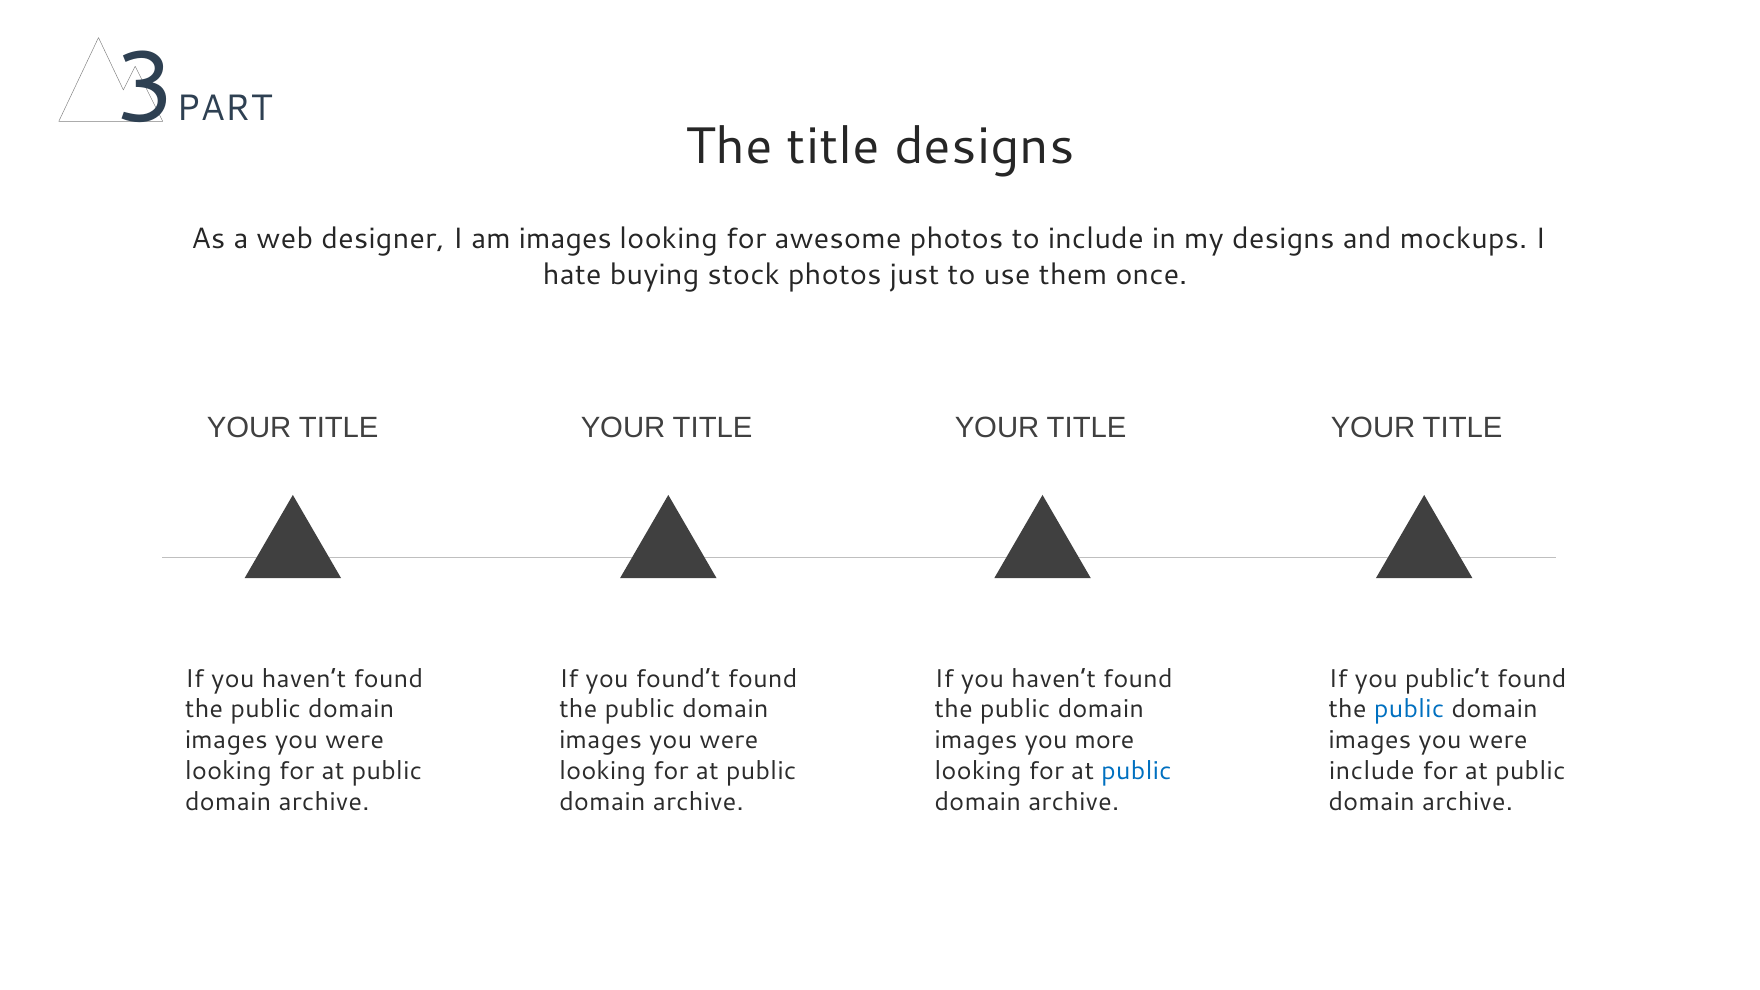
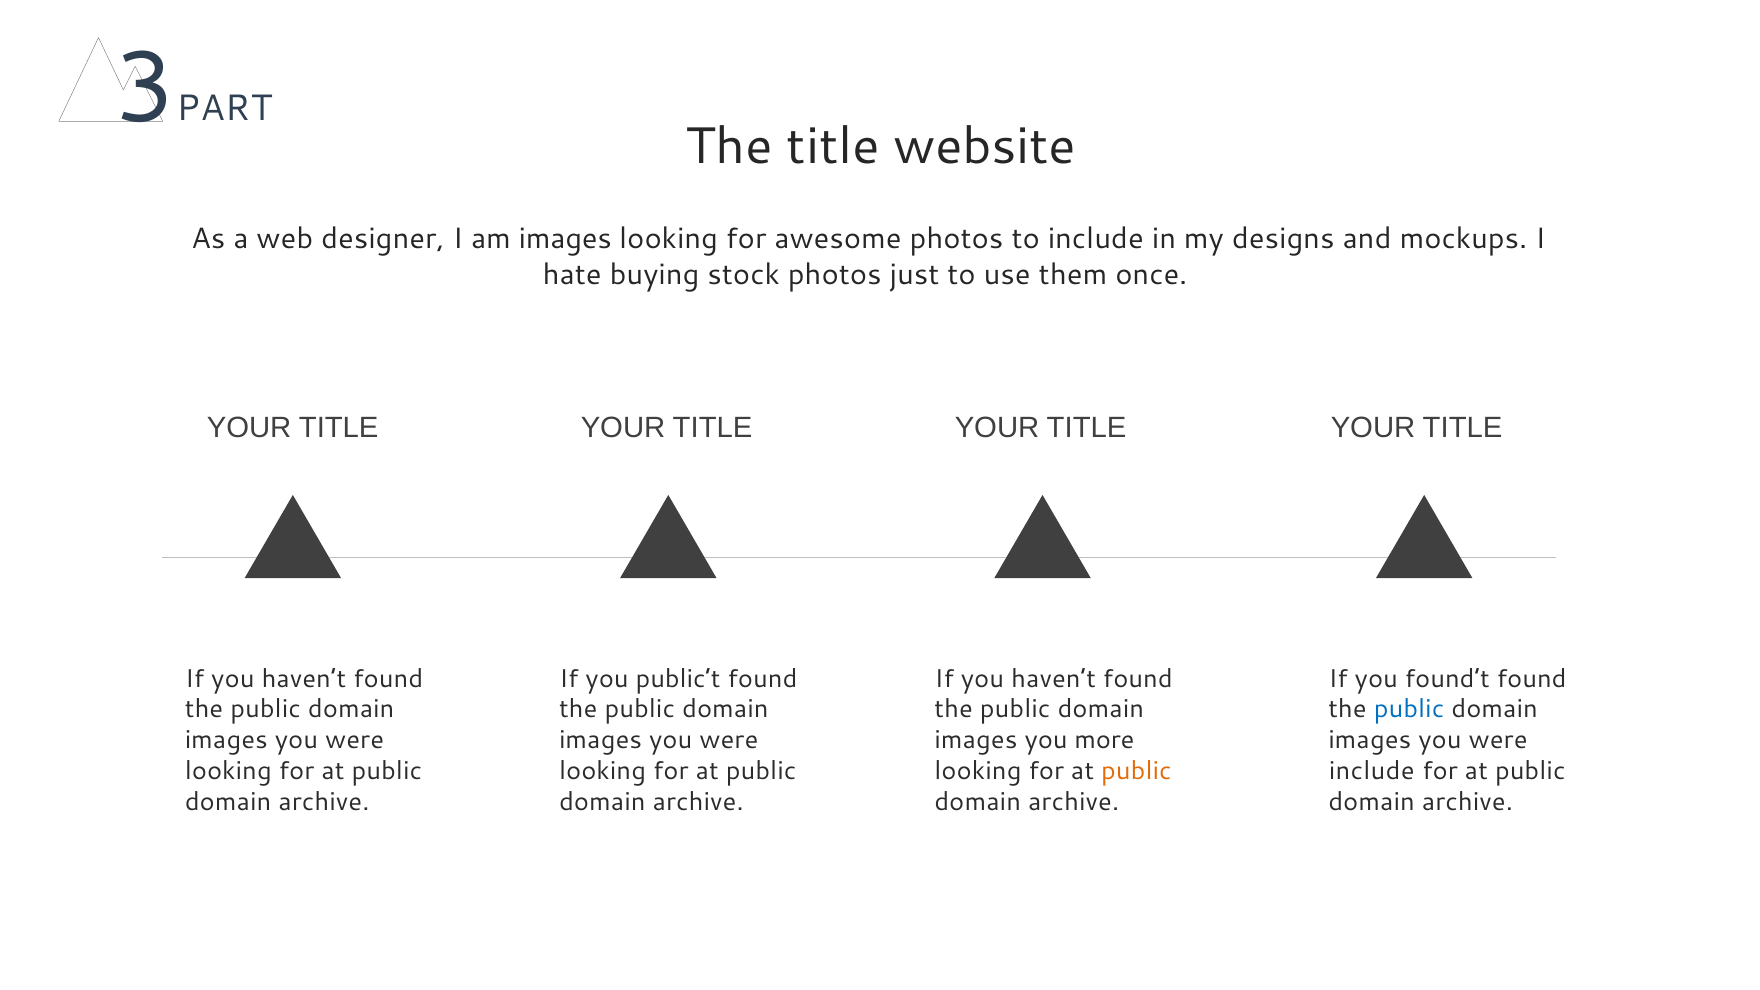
title designs: designs -> website
found’t: found’t -> public’t
public’t: public’t -> found’t
public at (1136, 771) colour: blue -> orange
